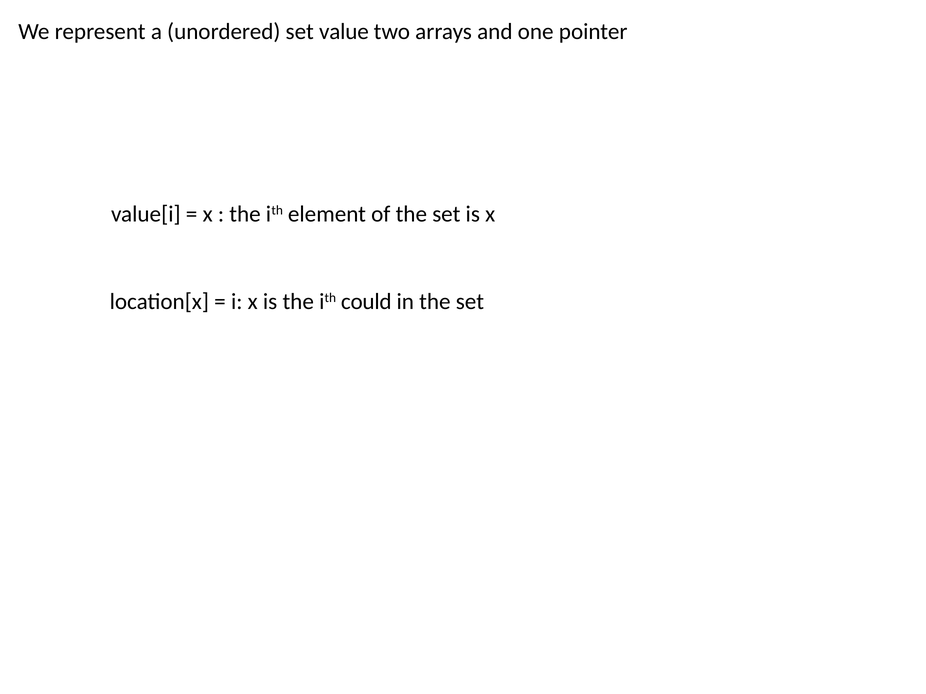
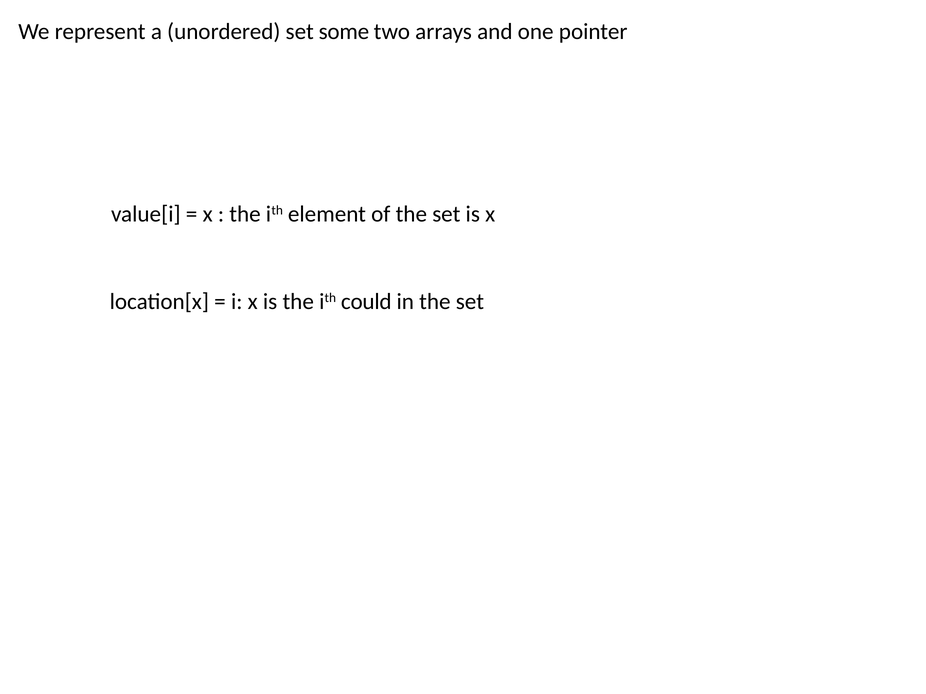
value: value -> some
